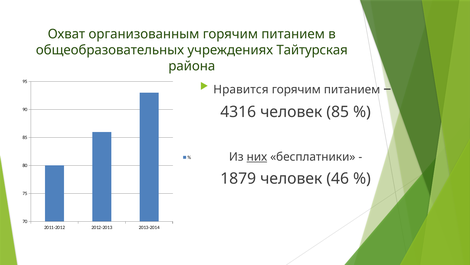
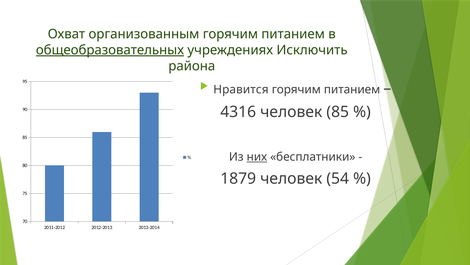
общеобразовательных underline: none -> present
Тайтурская: Тайтурская -> Исключить
46: 46 -> 54
